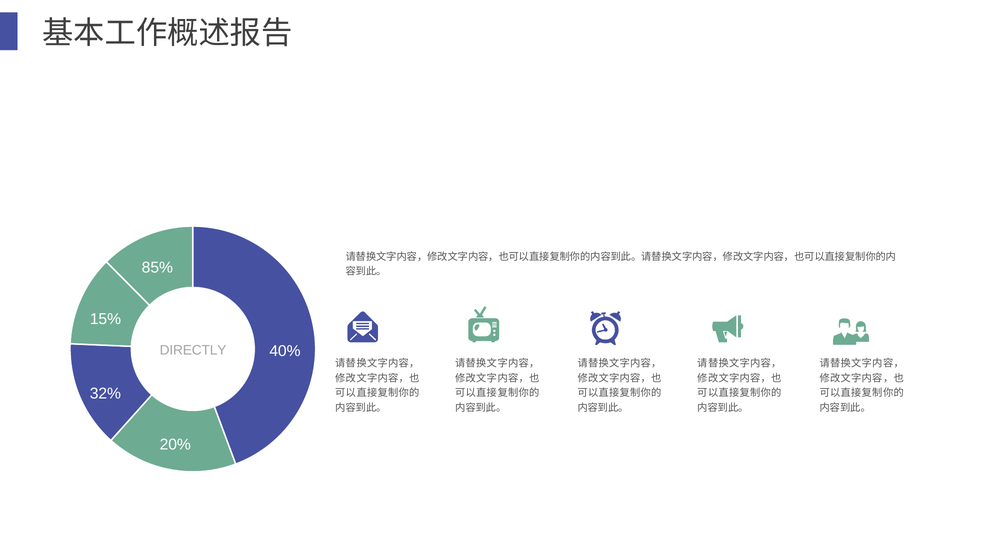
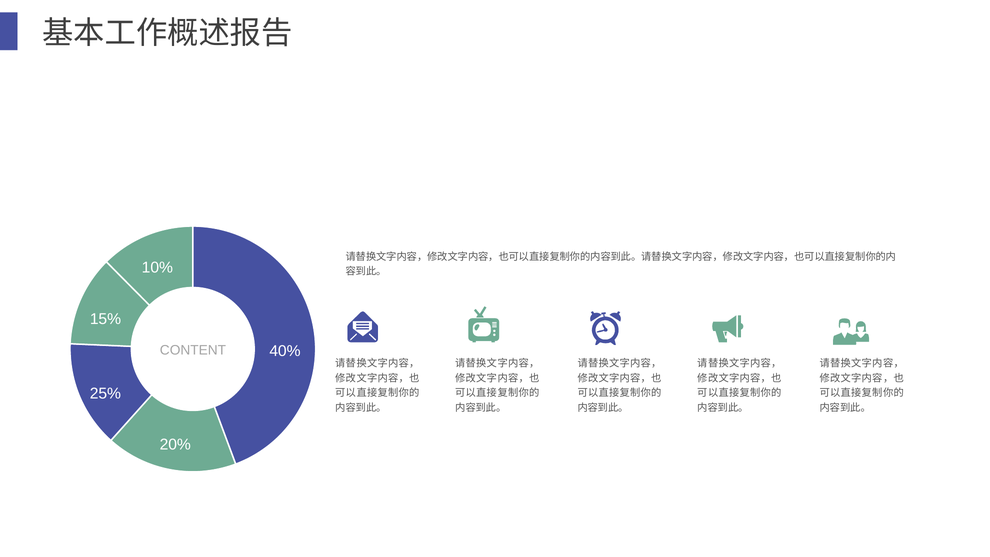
85%: 85% -> 10%
DIRECTLY: DIRECTLY -> CONTENT
32%: 32% -> 25%
